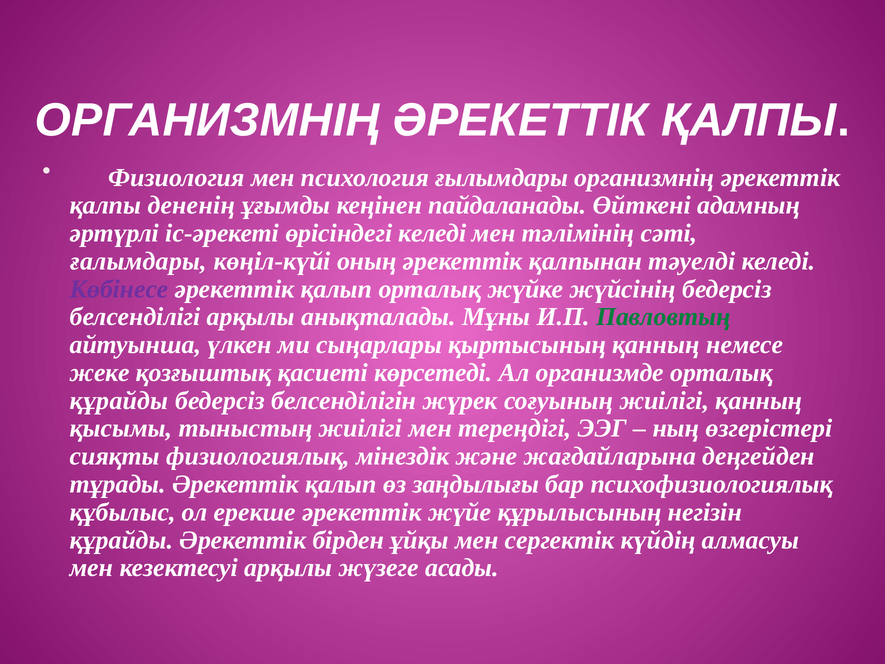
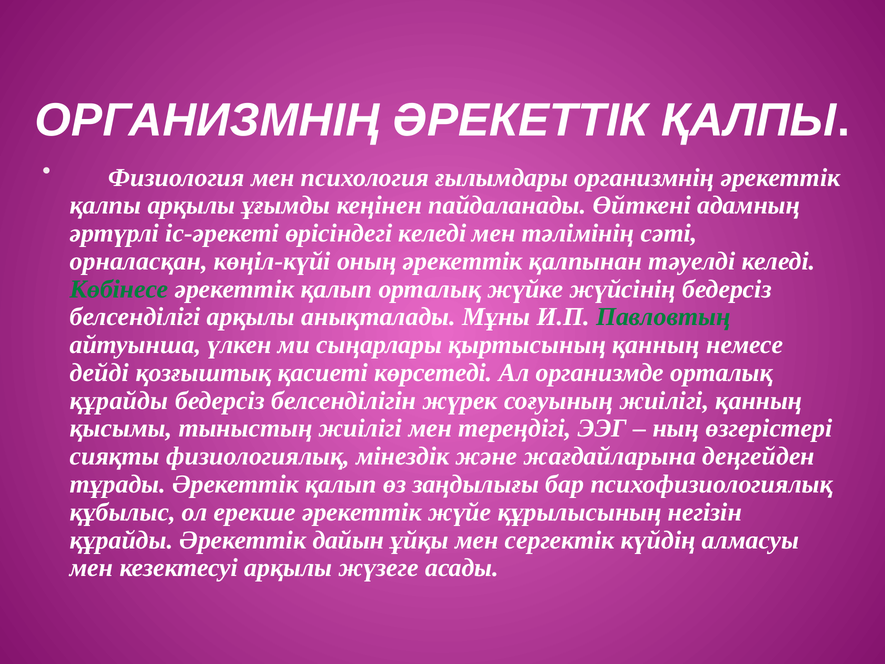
қалпы дененің: дененің -> арқылы
ғалымдары: ғалымдары -> орналасқан
Көбінесе colour: purple -> green
жеке: жеке -> дейді
бірден: бірден -> дайын
